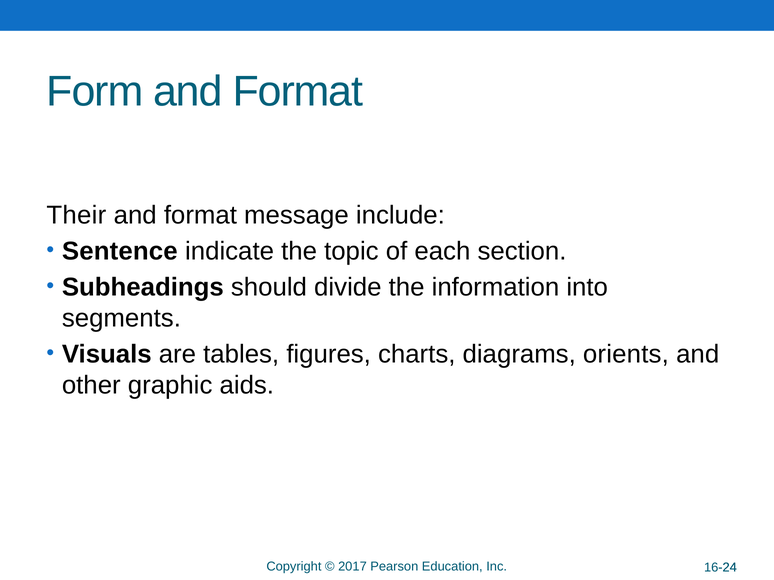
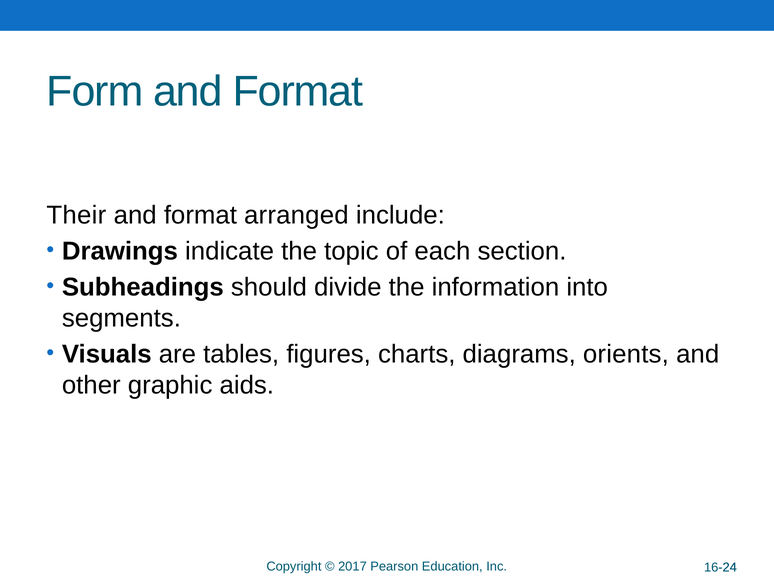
message: message -> arranged
Sentence: Sentence -> Drawings
